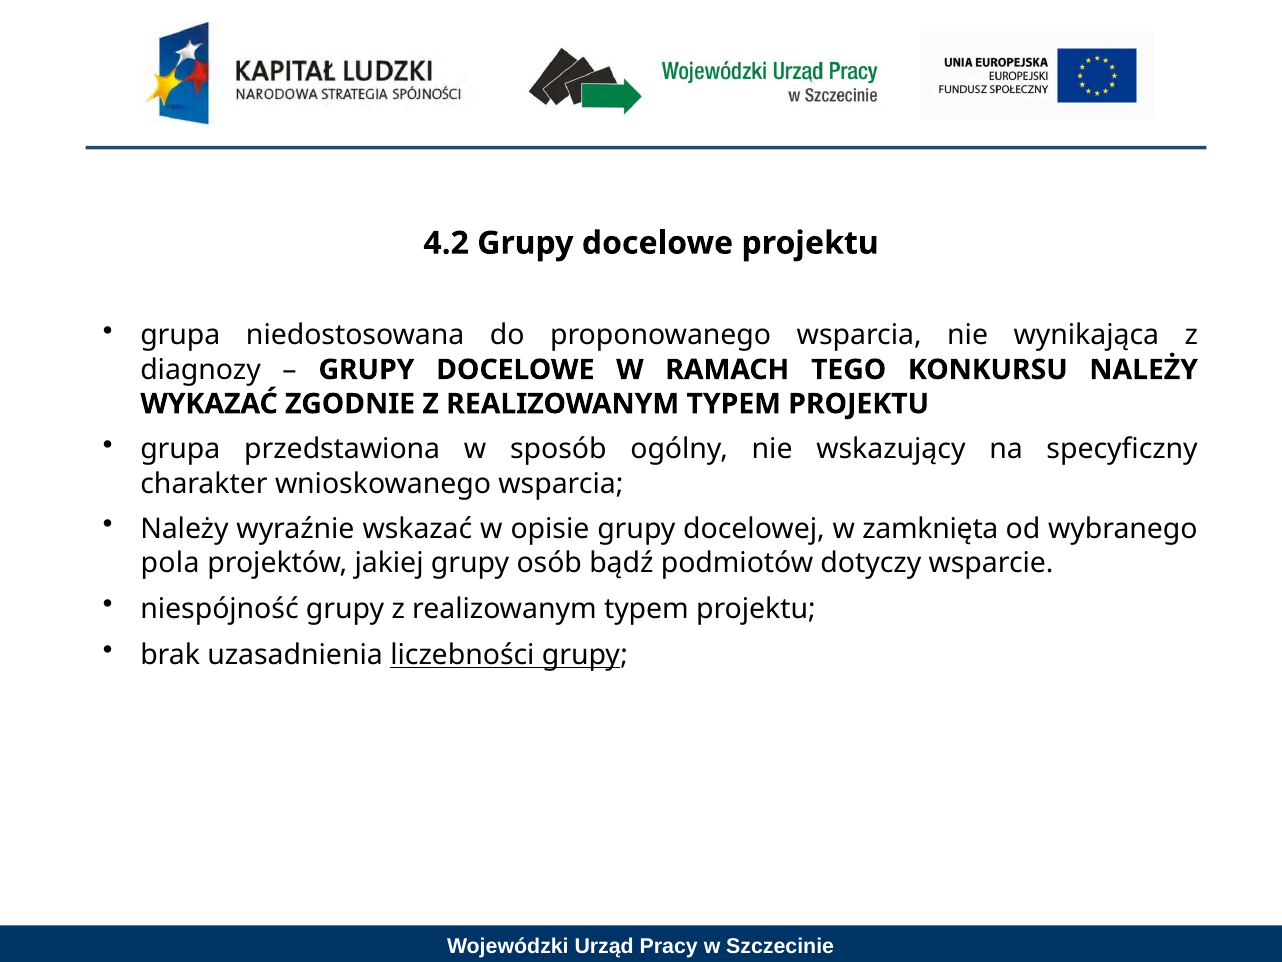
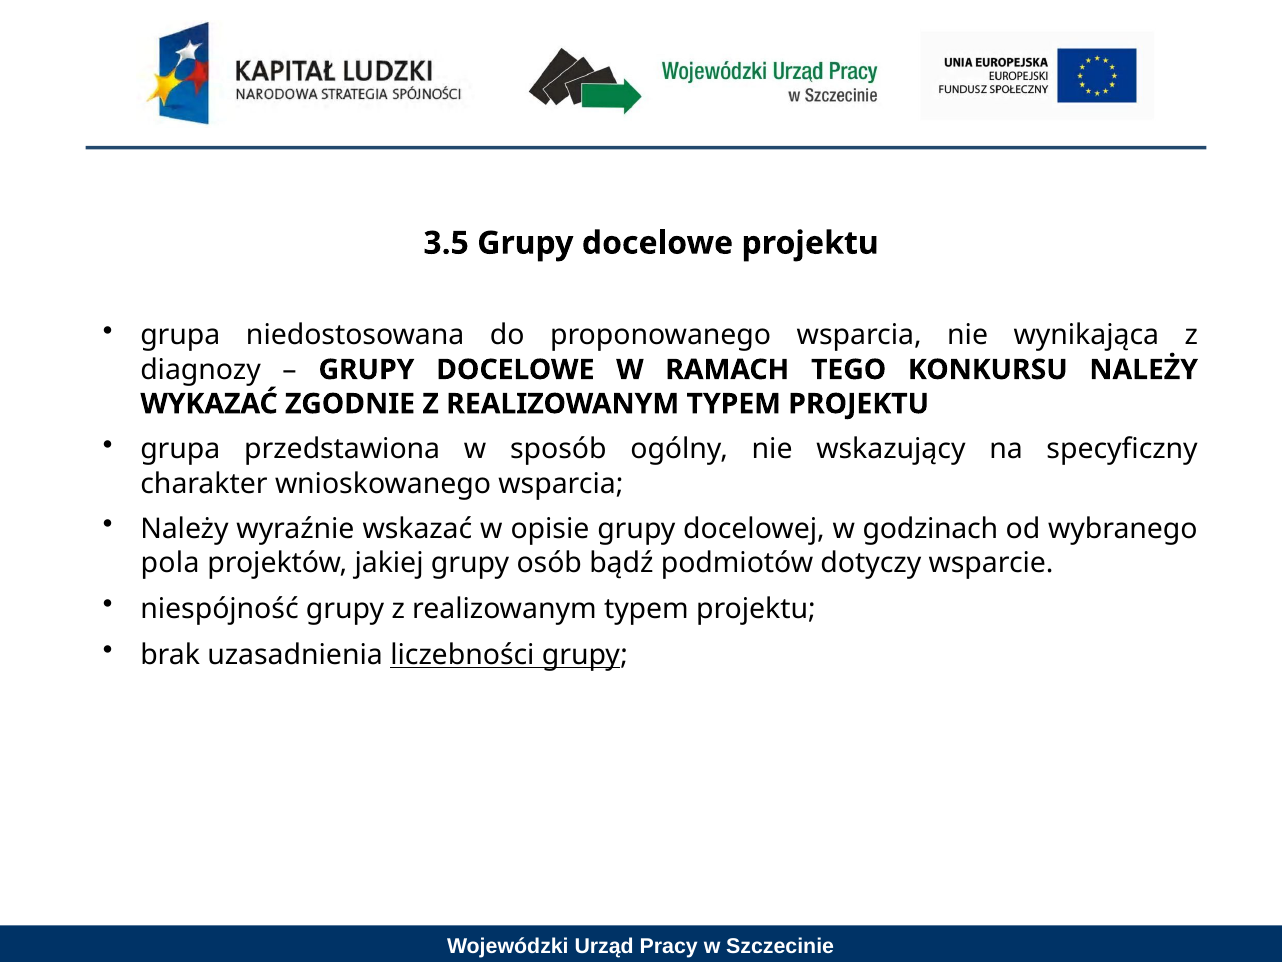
4.2: 4.2 -> 3.5
zamknięta: zamknięta -> godzinach
